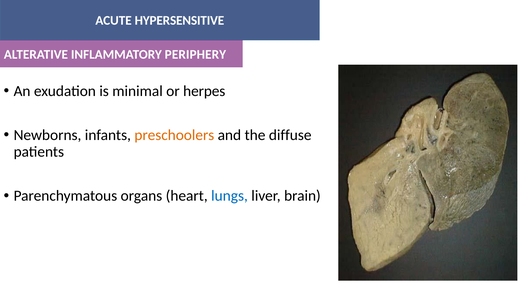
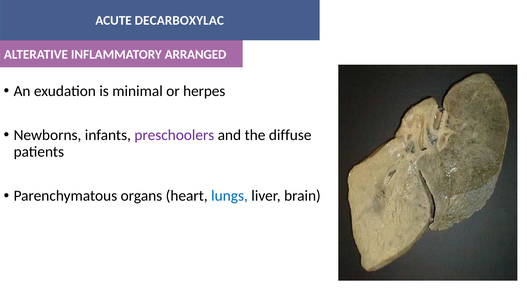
HYPERSENSITIVE: HYPERSENSITIVE -> DECARBOXYLAC
PERIPHERY: PERIPHERY -> ARRANGED
preschoolers colour: orange -> purple
